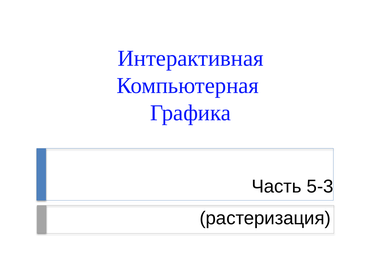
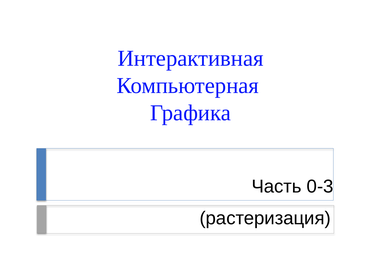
5-3: 5-3 -> 0-3
